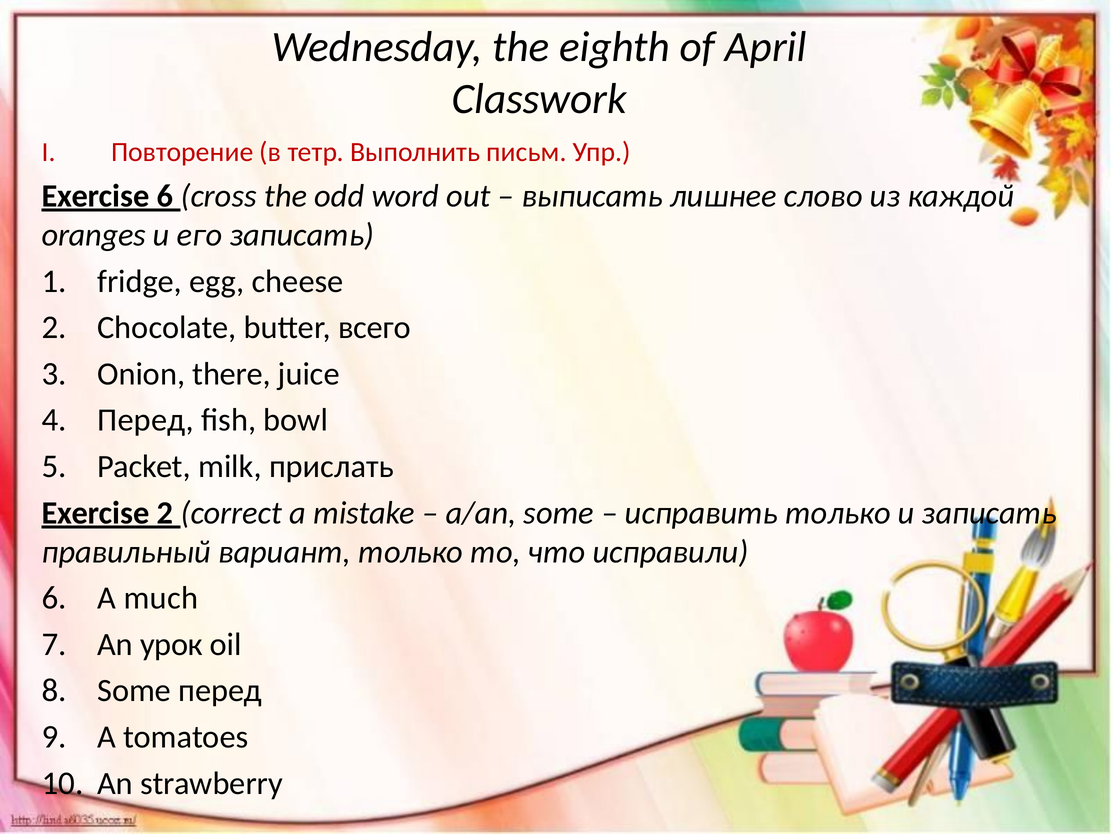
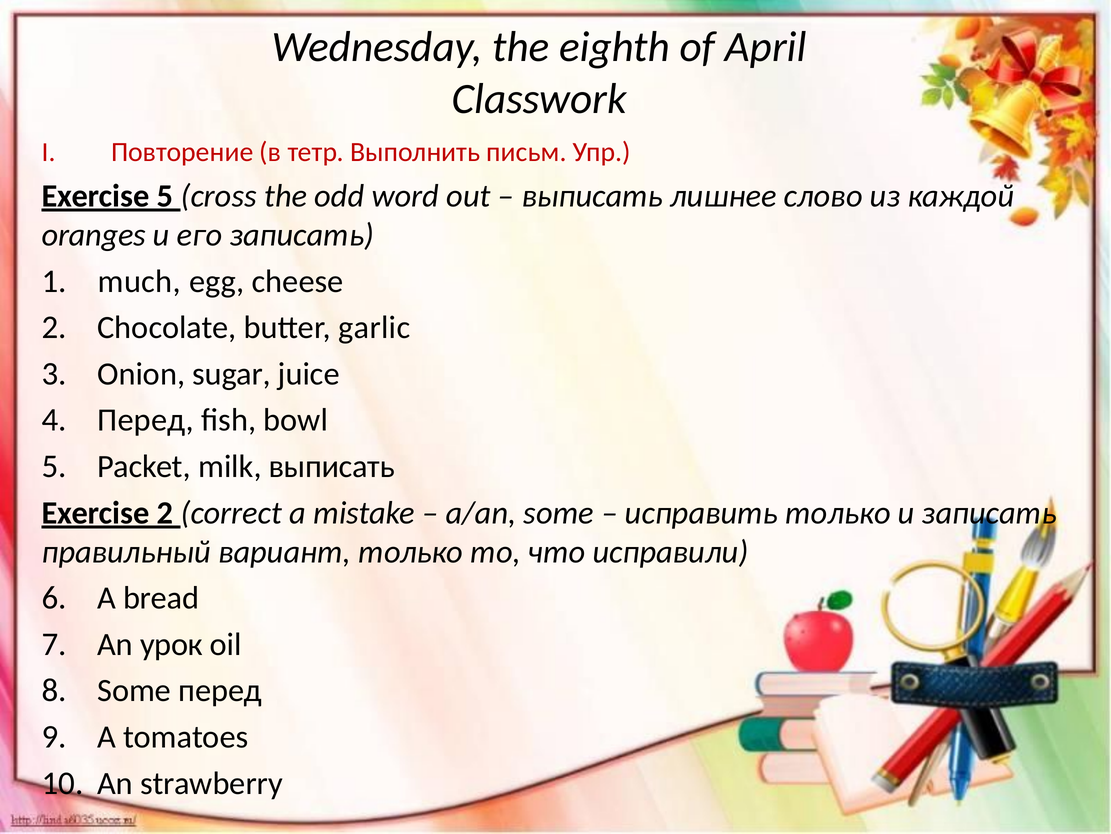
Exercise 6: 6 -> 5
fridge: fridge -> much
всего: всего -> garlic
there: there -> sugar
milk прислать: прислать -> выписать
much: much -> bread
